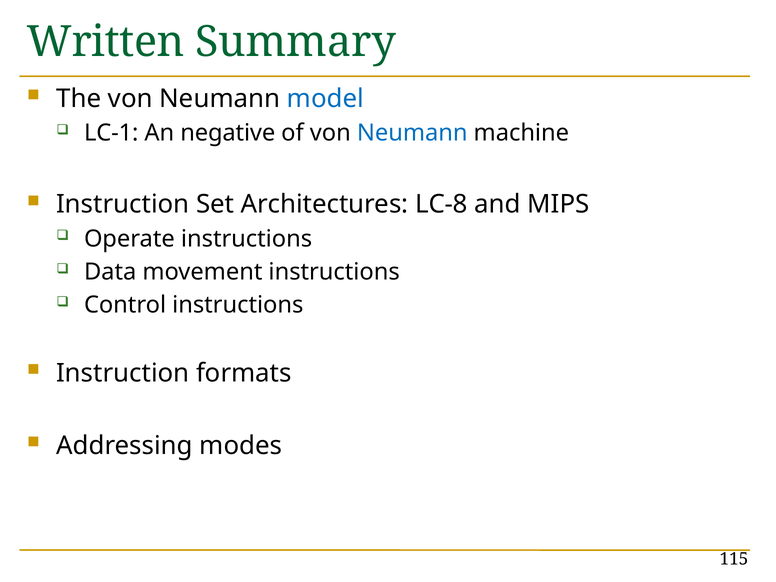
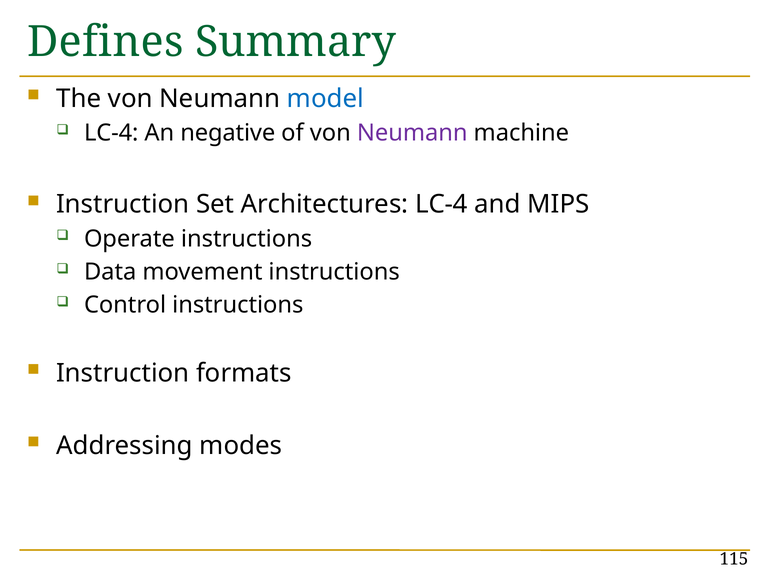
Written: Written -> Defines
LC-1 at (111, 133): LC-1 -> LC-4
Neumann at (412, 133) colour: blue -> purple
Architectures LC-8: LC-8 -> LC-4
